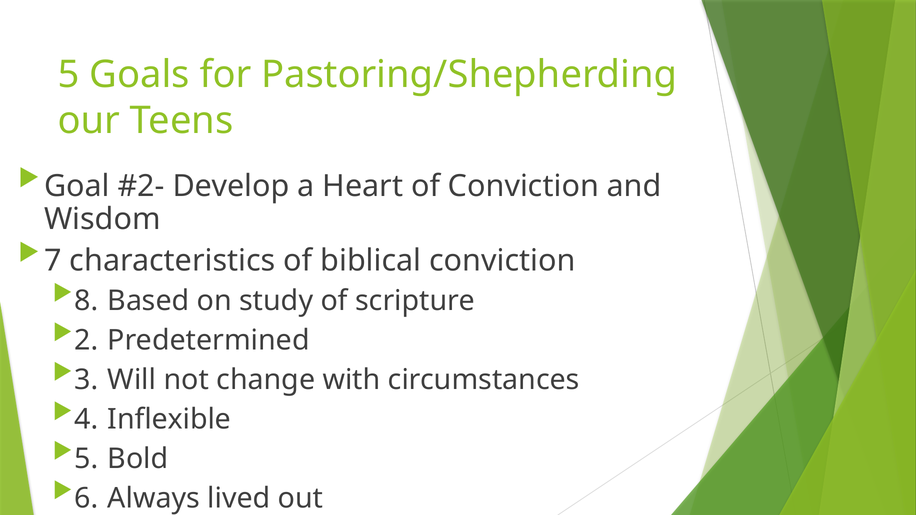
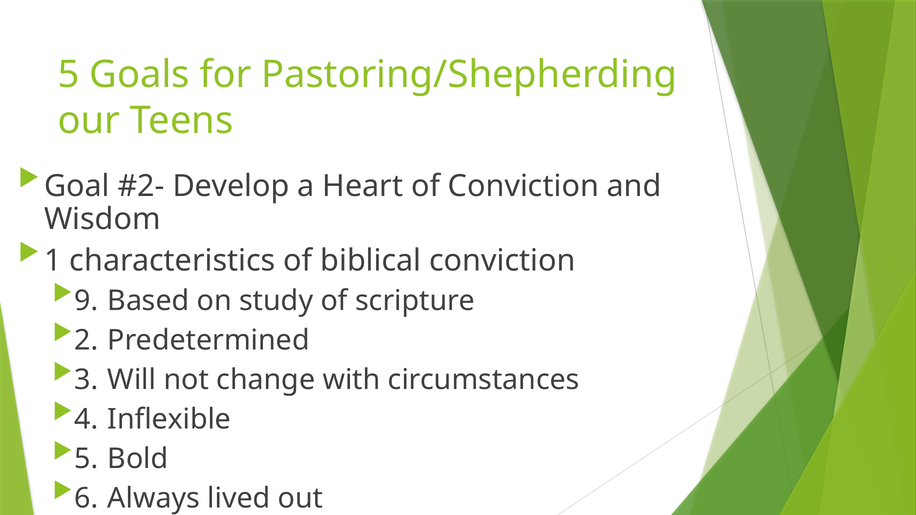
7: 7 -> 1
8: 8 -> 9
